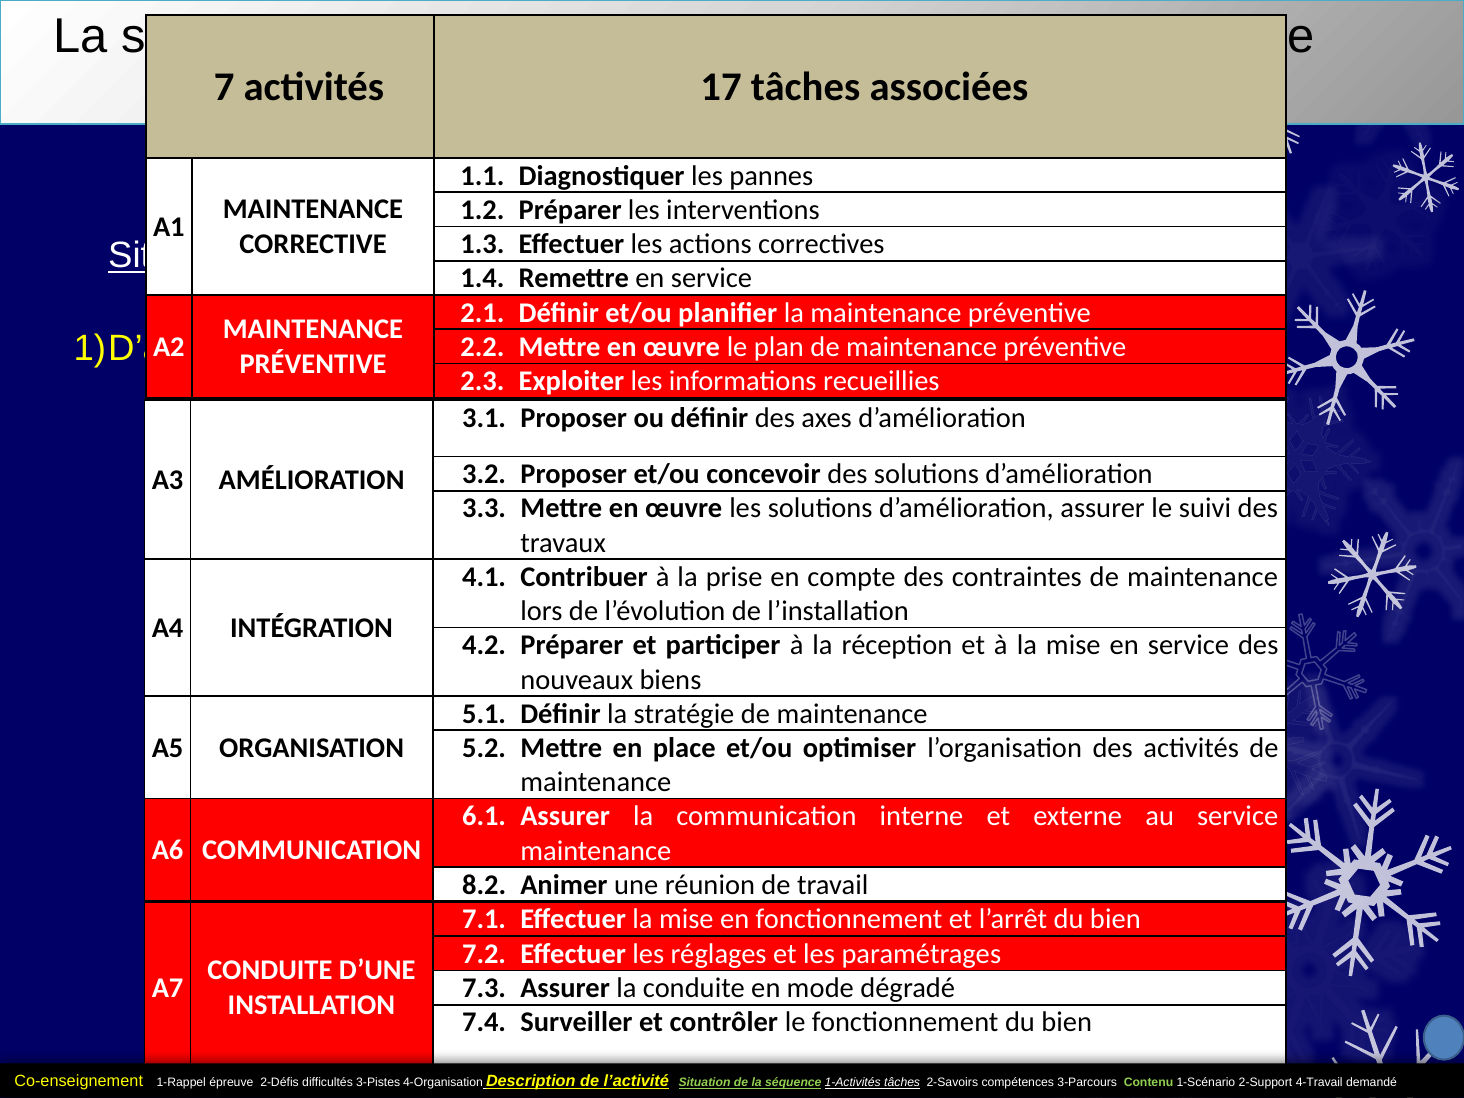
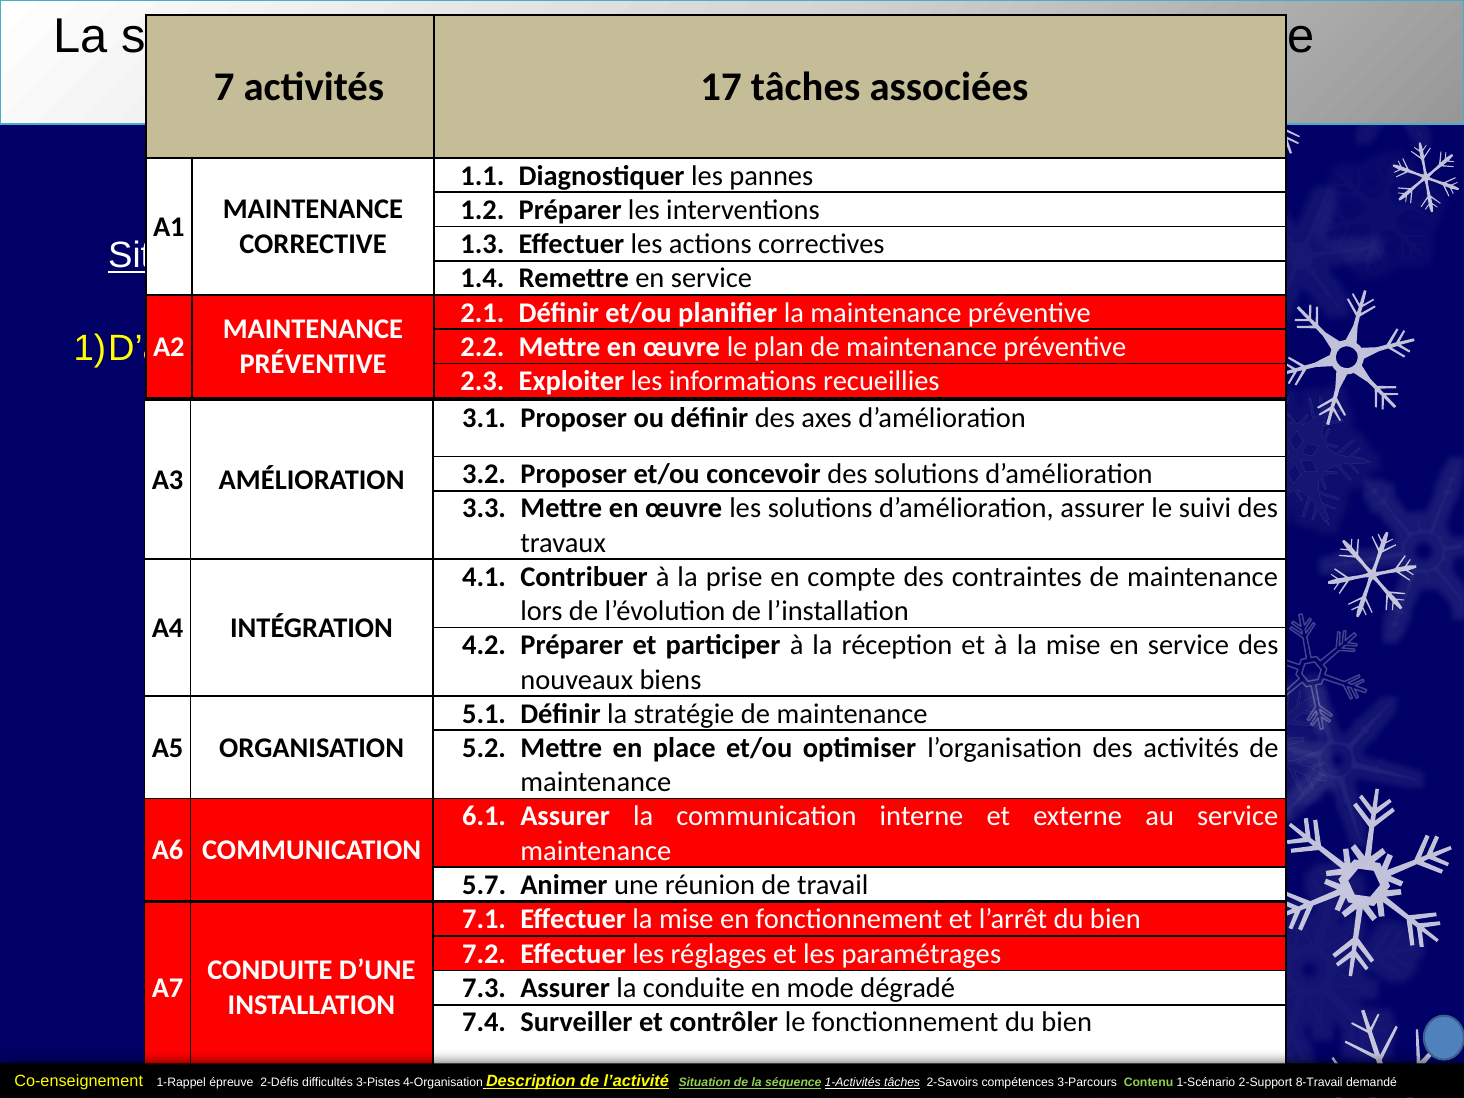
8.2: 8.2 -> 5.7
4-Travail: 4-Travail -> 8-Travail
